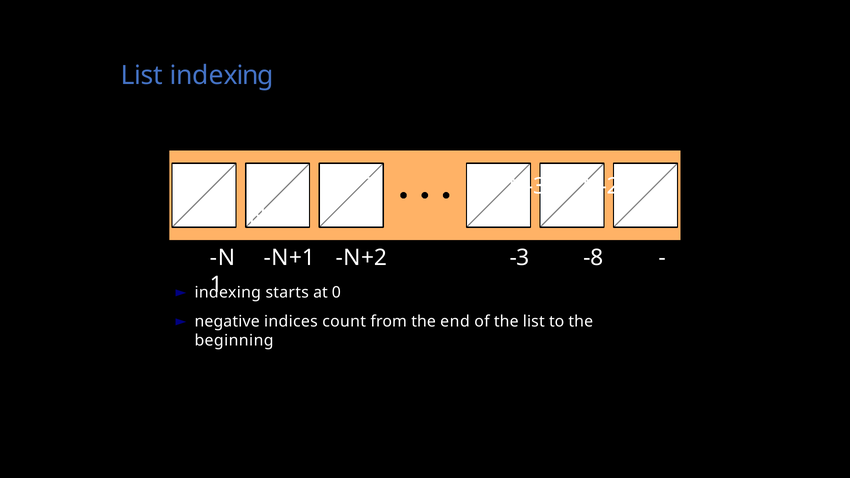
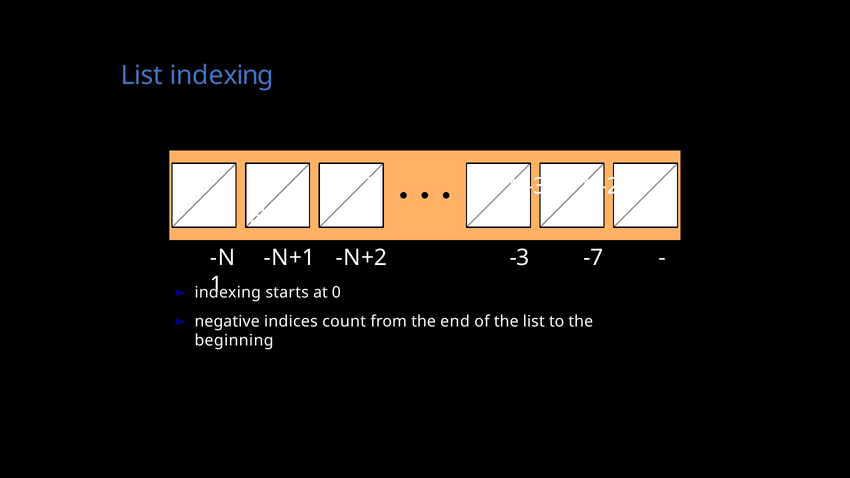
-8: -8 -> -7
